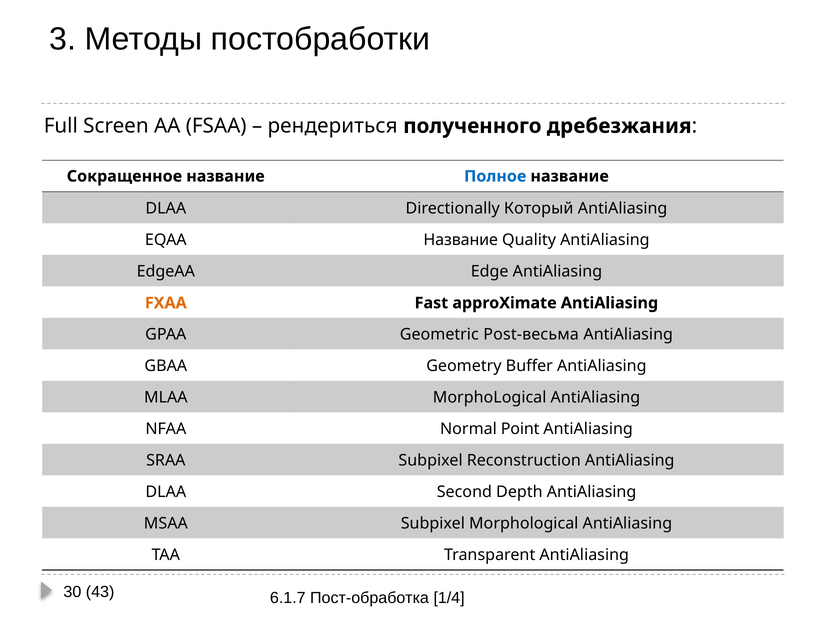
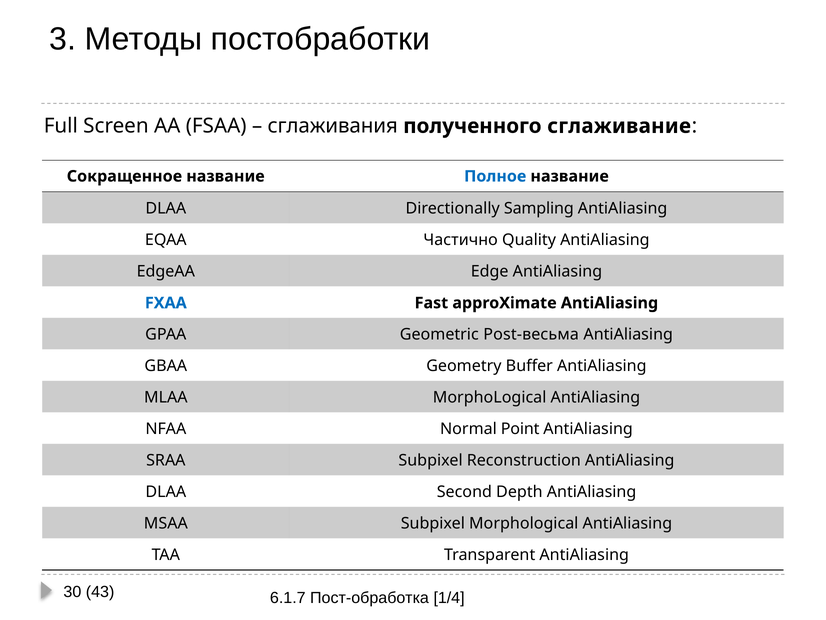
рендериться: рендериться -> сглаживания
дребезжания: дребезжания -> сглаживание
Который: Который -> Sampling
EQAA Название: Название -> Частично
FXAA colour: orange -> blue
